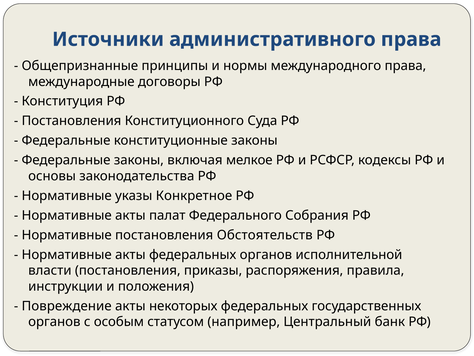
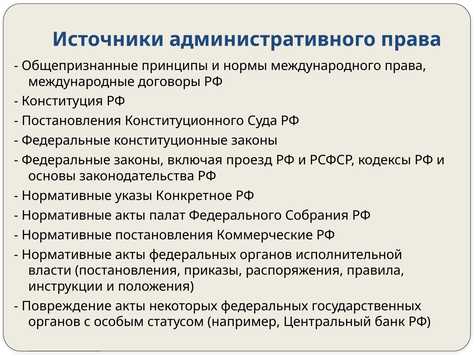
мелкое: мелкое -> проезд
Обстоятельств: Обстоятельств -> Коммерческие
